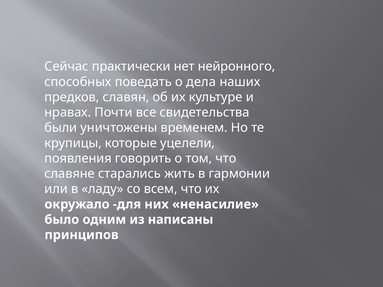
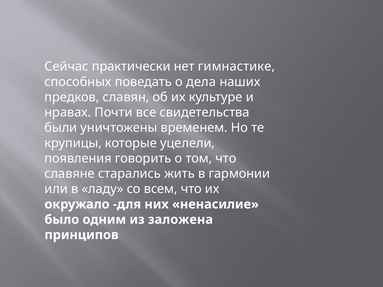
нейронного: нейронного -> гимнастике
написаны: написаны -> заложена
